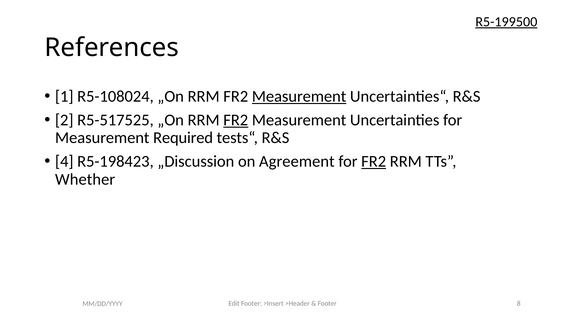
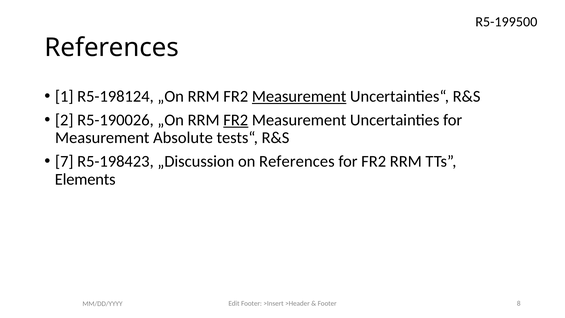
R5-199500 underline: present -> none
R5-108024: R5-108024 -> R5-198124
R5-517525: R5-517525 -> R5-190026
Required: Required -> Absolute
4: 4 -> 7
on Agreement: Agreement -> References
FR2 at (374, 161) underline: present -> none
Whether: Whether -> Elements
